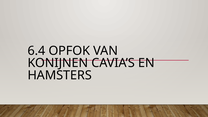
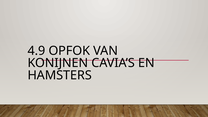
6.4: 6.4 -> 4.9
